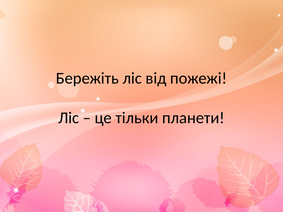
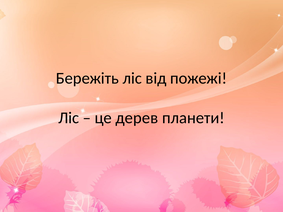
тільки: тільки -> дерев
